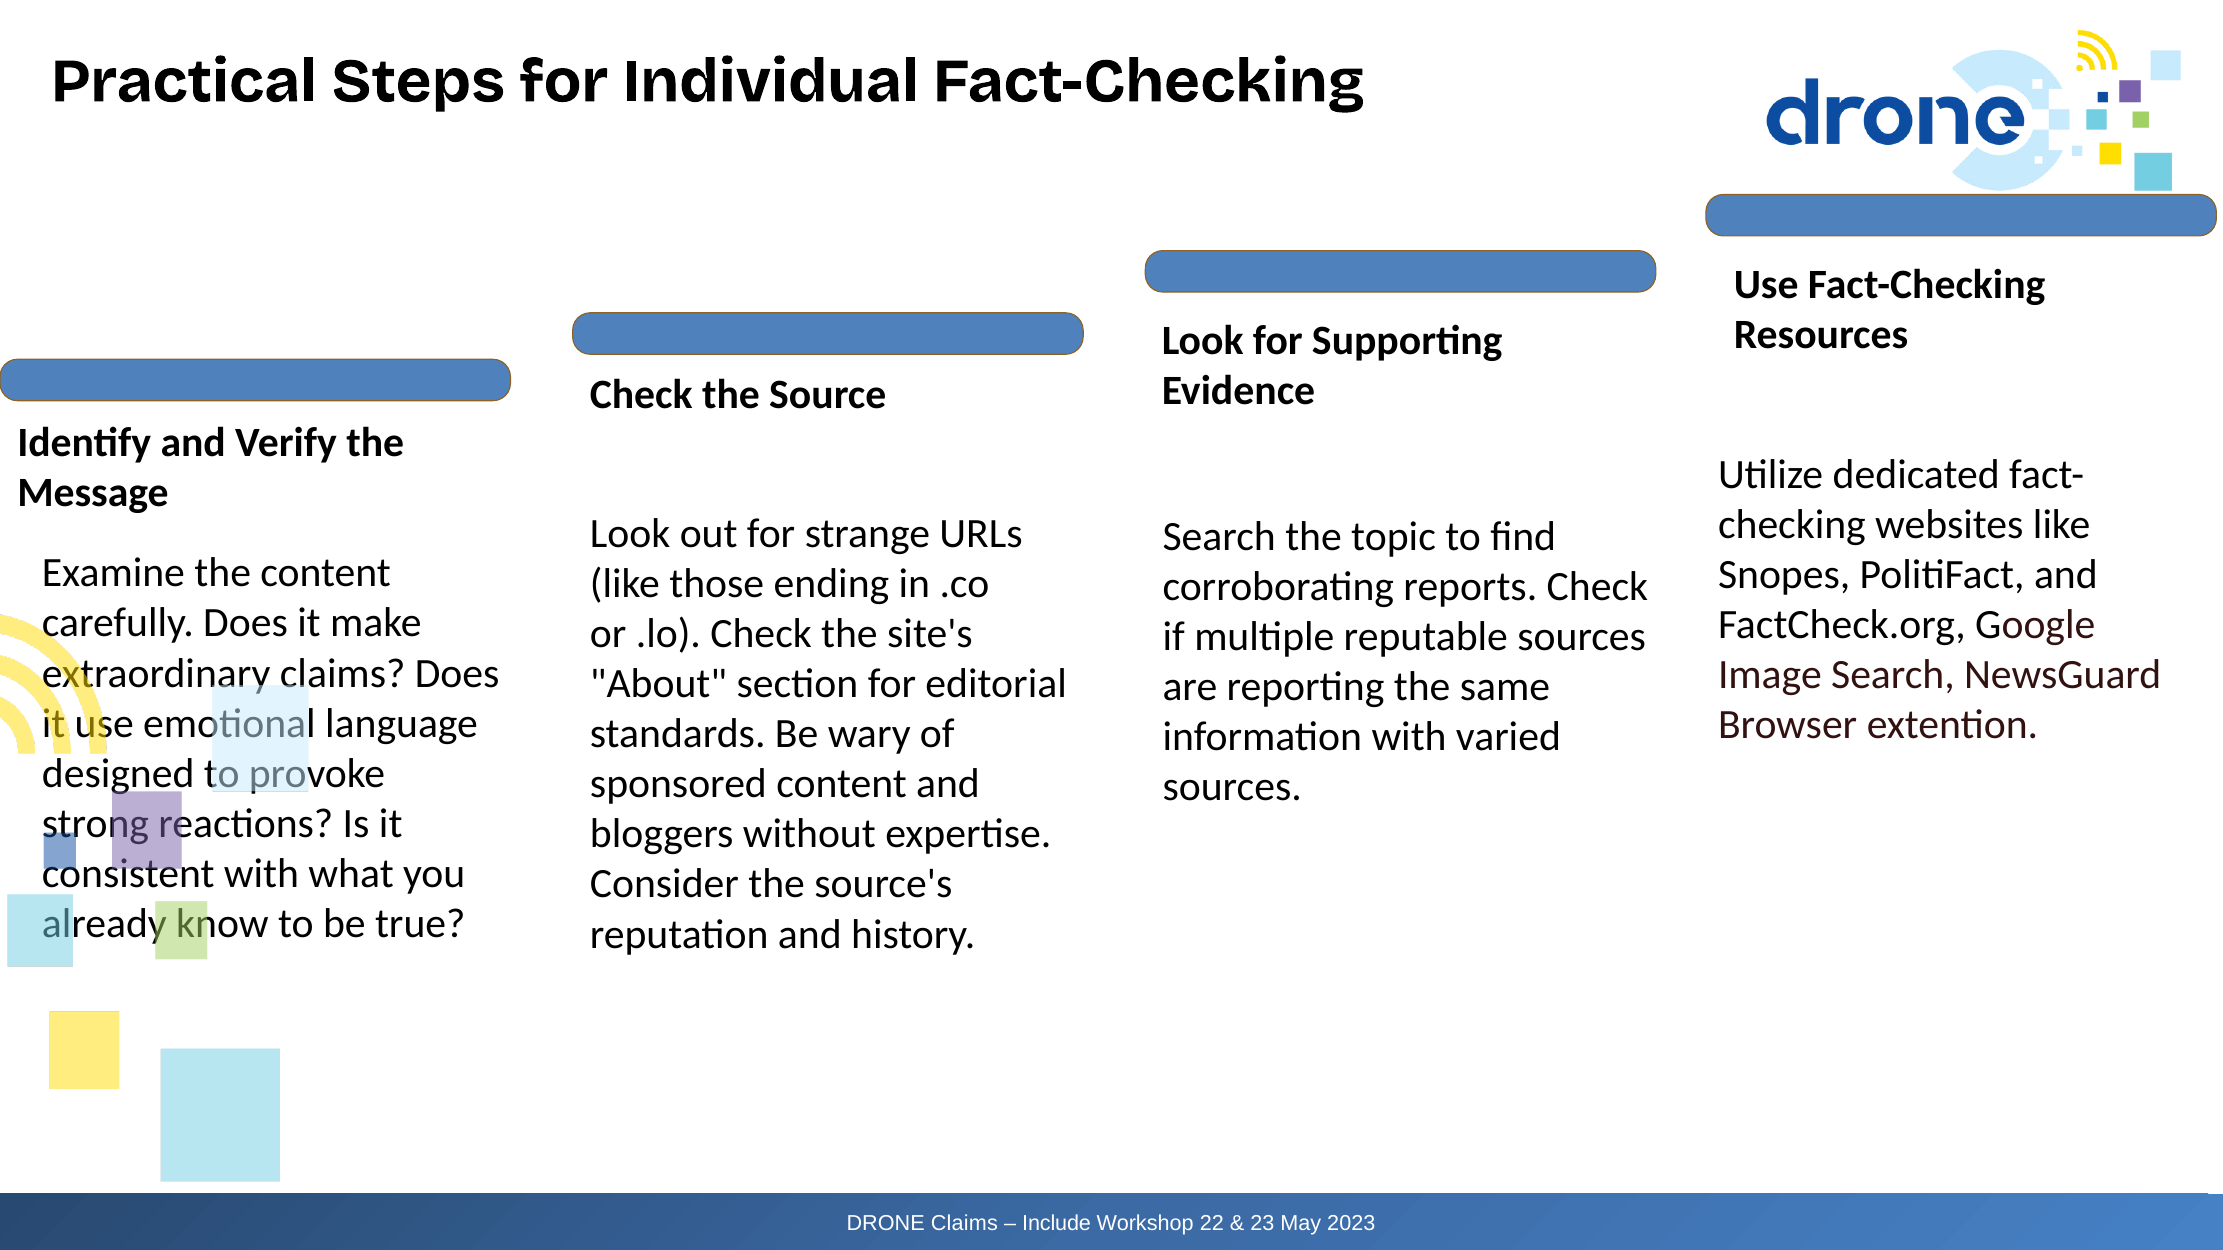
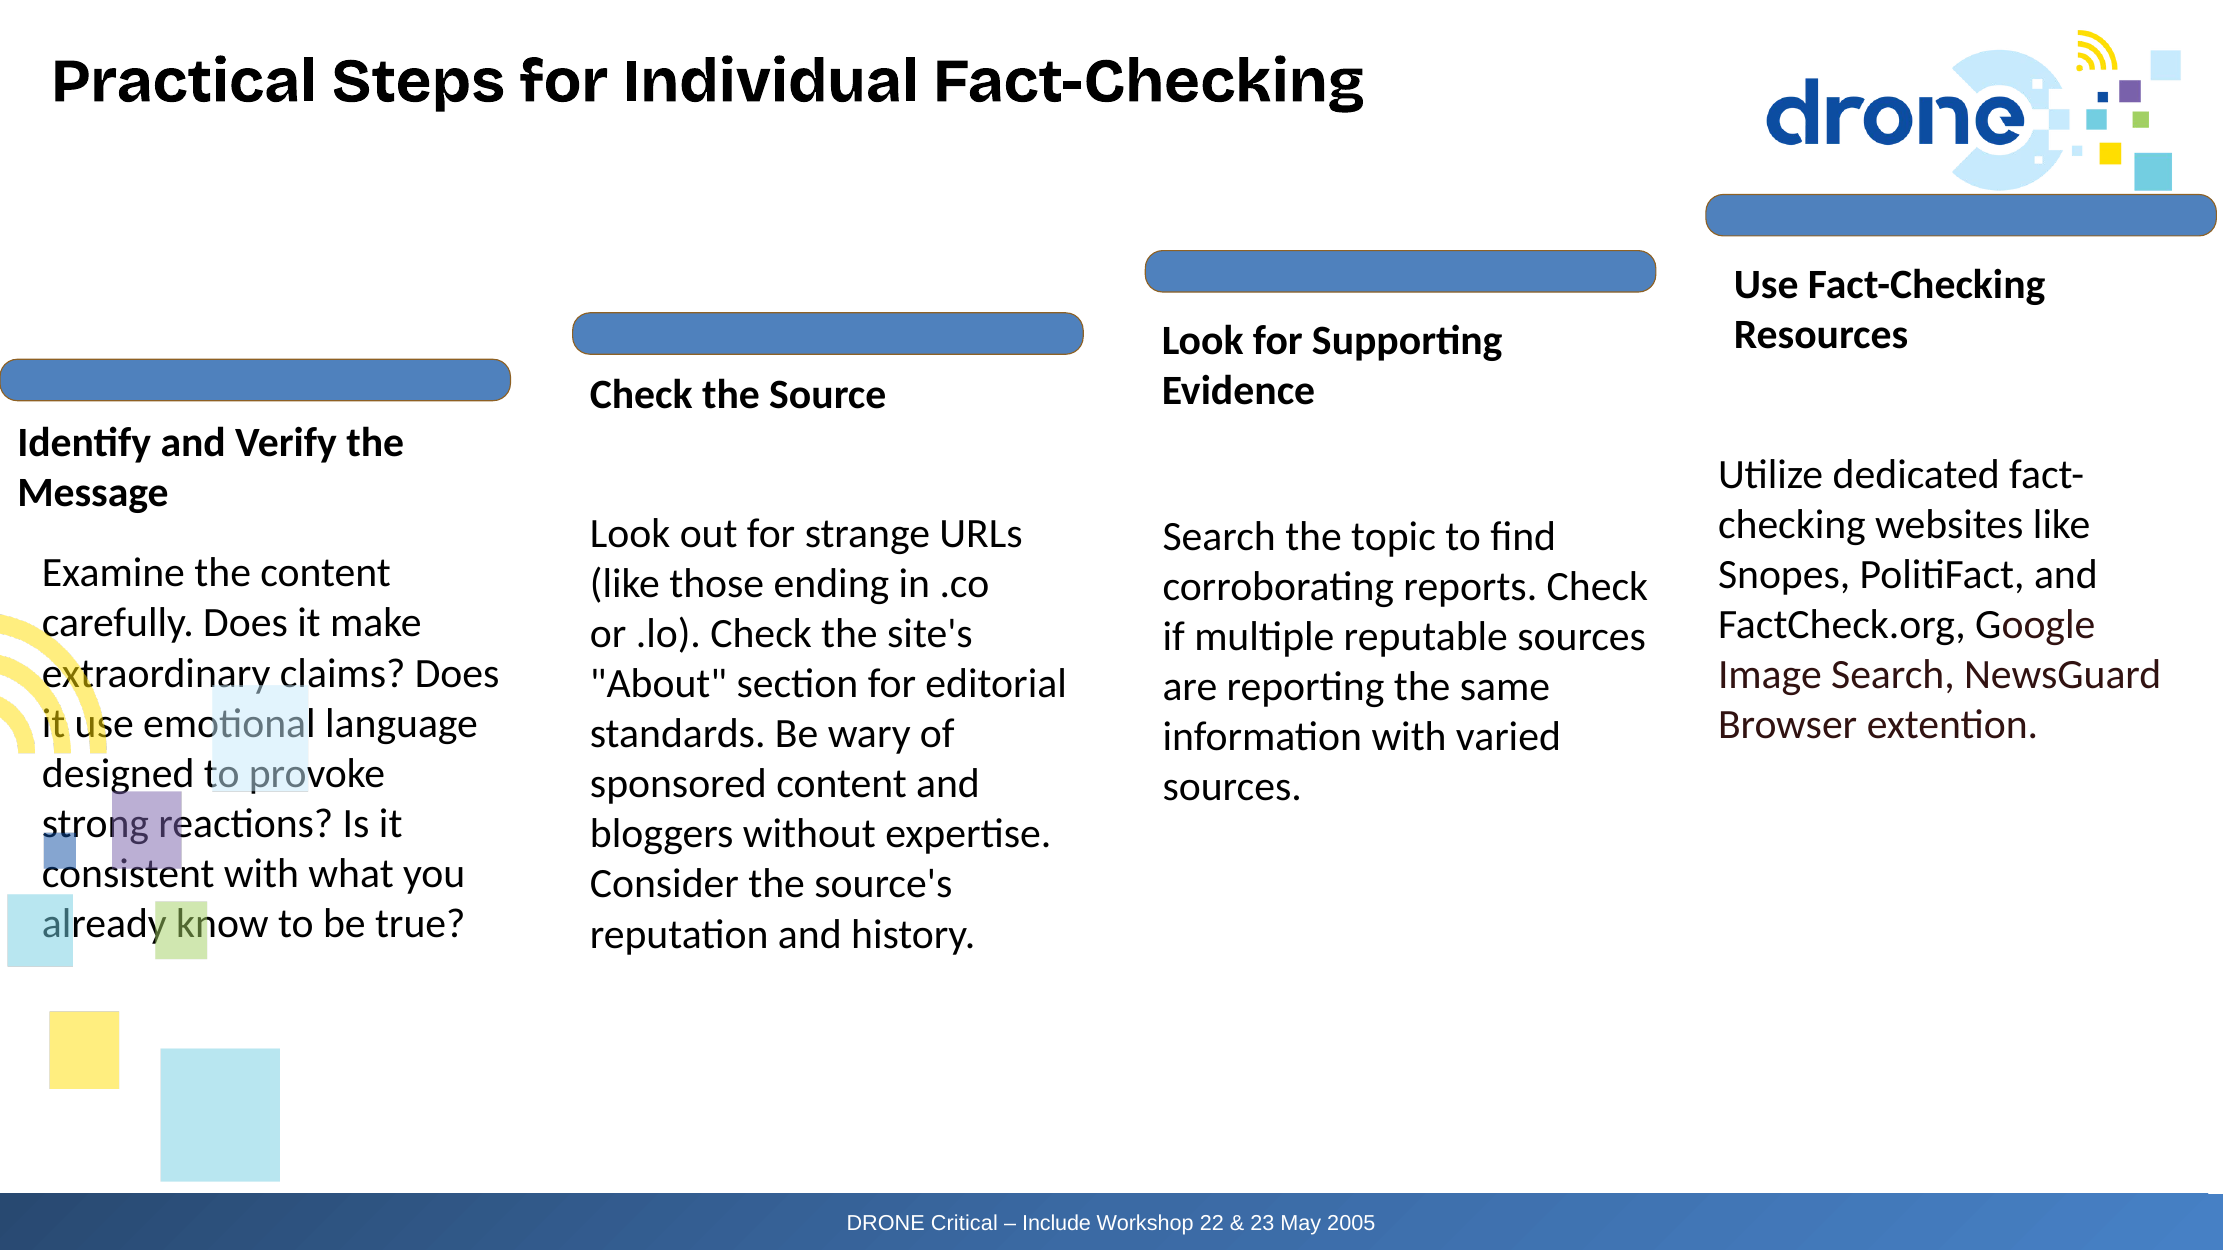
DRONE Claims: Claims -> Critical
2023: 2023 -> 2005
